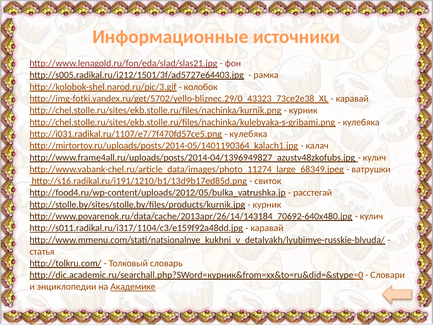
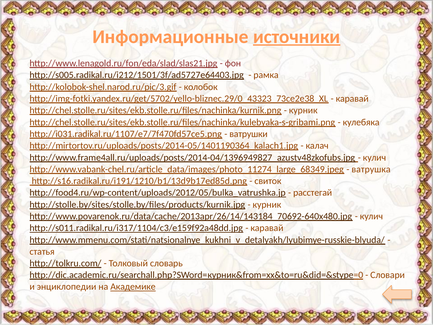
источники underline: none -> present
кулебяка at (248, 134): кулебяка -> ватрушки
ватрушки: ватрушки -> ватрушка
